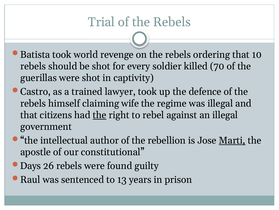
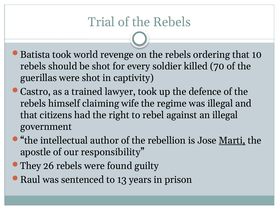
the at (100, 115) underline: present -> none
constitutional: constitutional -> responsibility
Days: Days -> They
